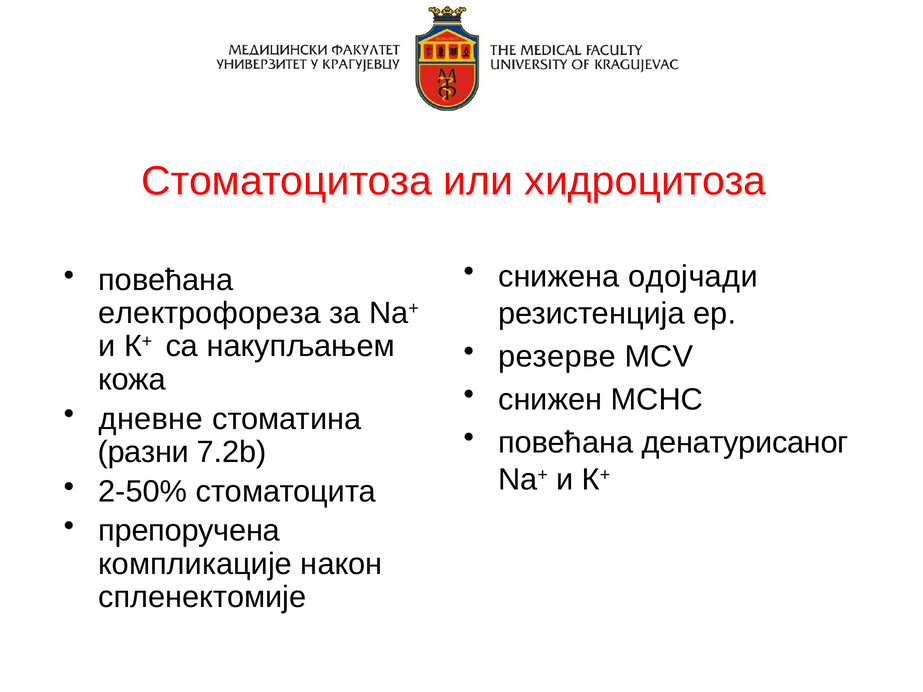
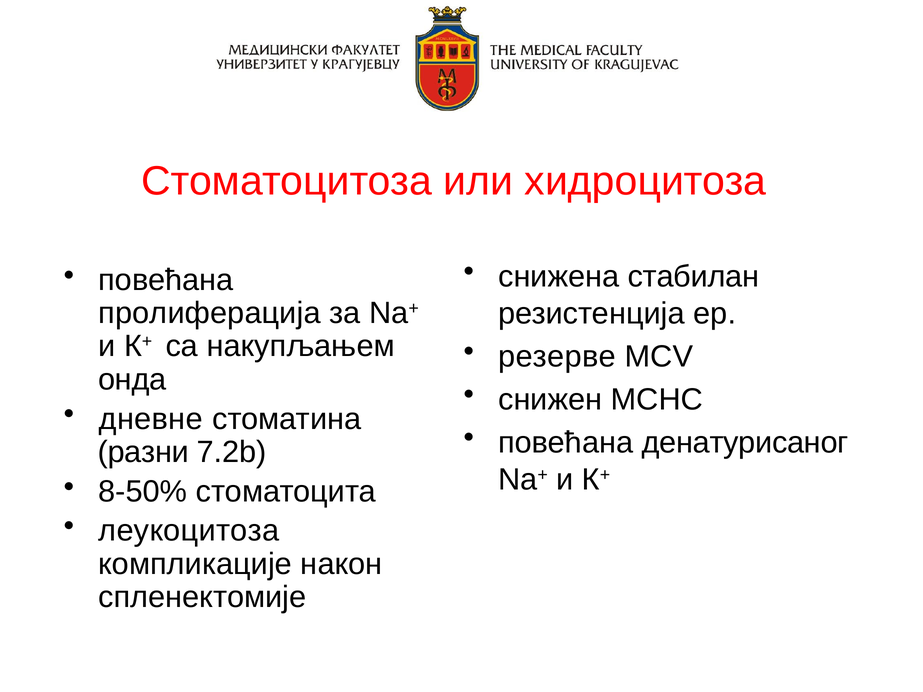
одојчади: одојчади -> стабилан
електрофореза: електрофореза -> пролиферација
кожа: кожа -> онда
2-50%: 2-50% -> 8-50%
препоручена: препоручена -> леукоцитоза
